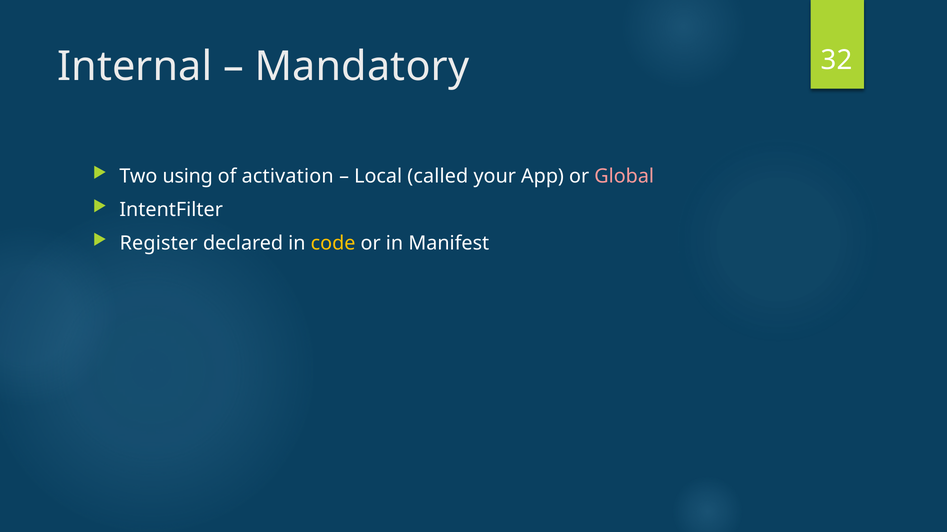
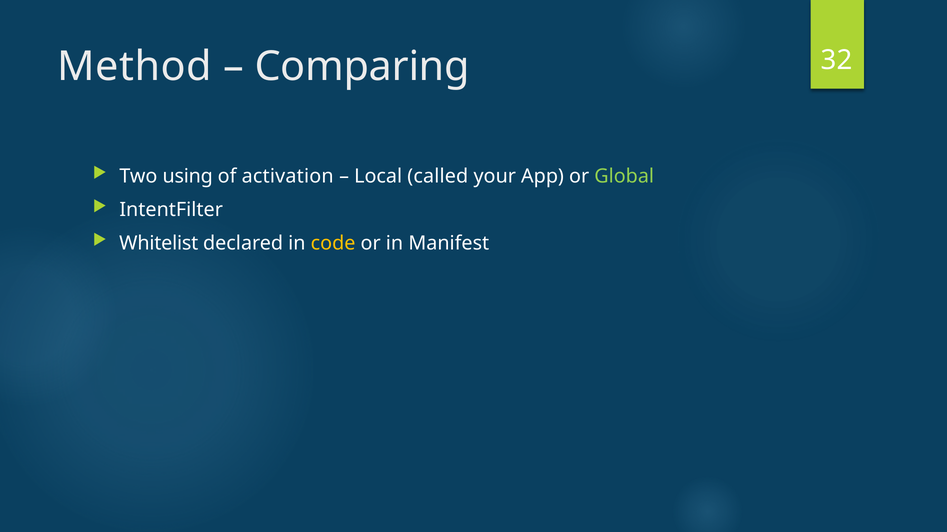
Internal: Internal -> Method
Mandatory: Mandatory -> Comparing
Global colour: pink -> light green
Register: Register -> Whitelist
